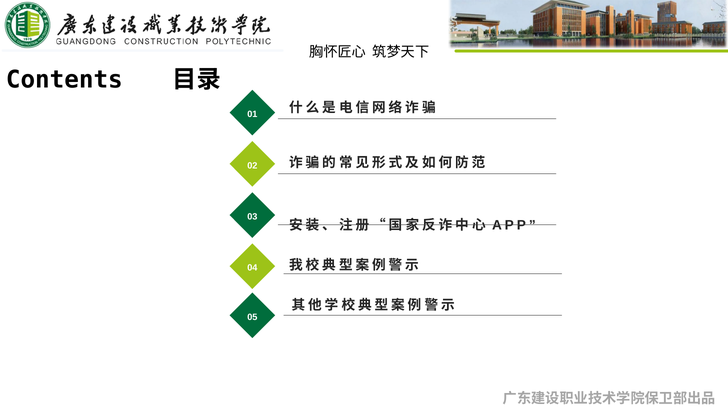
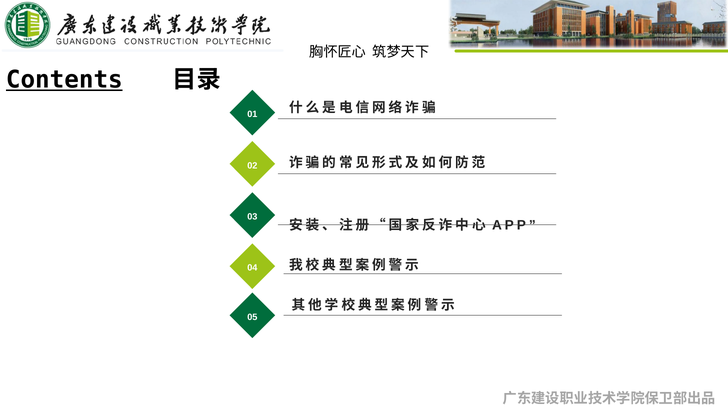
Contents underline: none -> present
